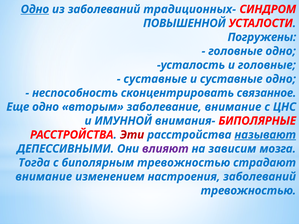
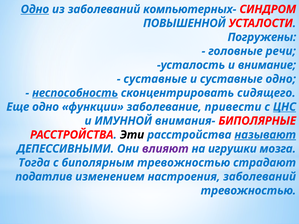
традиционных-: традиционных- -> компьютерных-
головные одно: одно -> речи
и головные: головные -> внимание
неспособность underline: none -> present
связанное: связанное -> сидящего
вторым: вторым -> функции
заболевание внимание: внимание -> привести
ЦНС underline: none -> present
Эти colour: red -> black
зависим: зависим -> игрушки
внимание at (44, 177): внимание -> податлив
